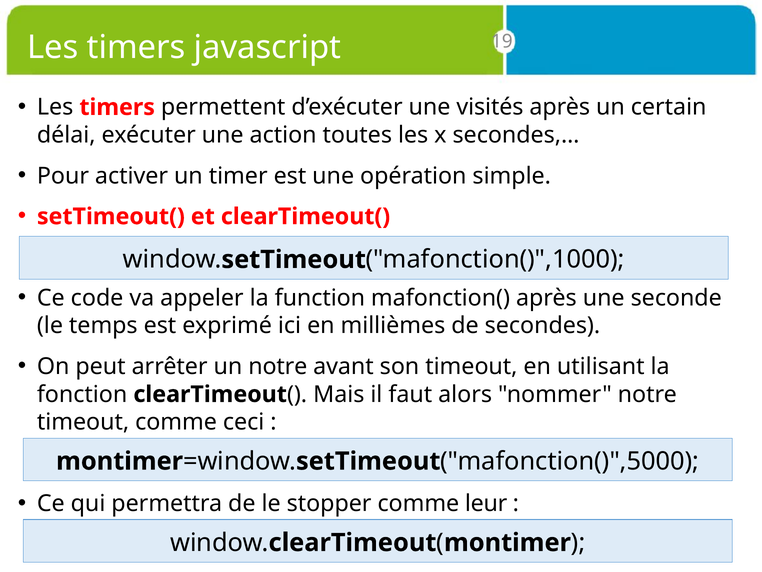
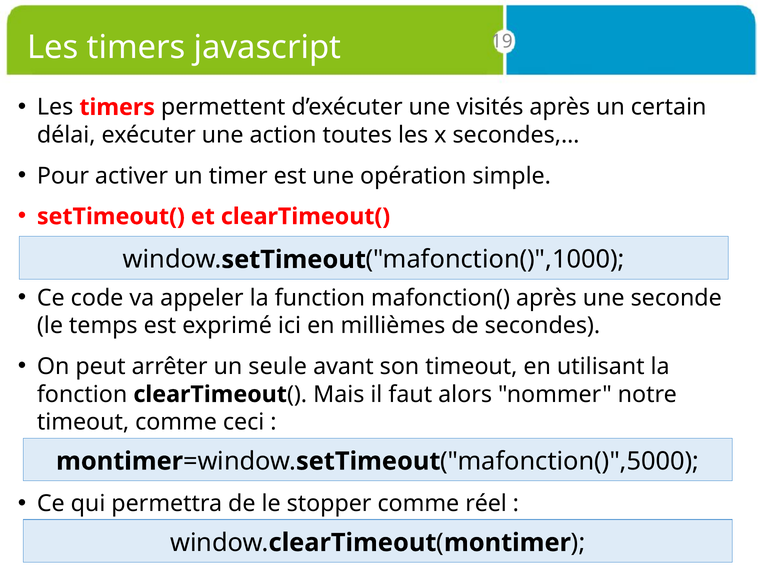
un notre: notre -> seule
leur: leur -> réel
